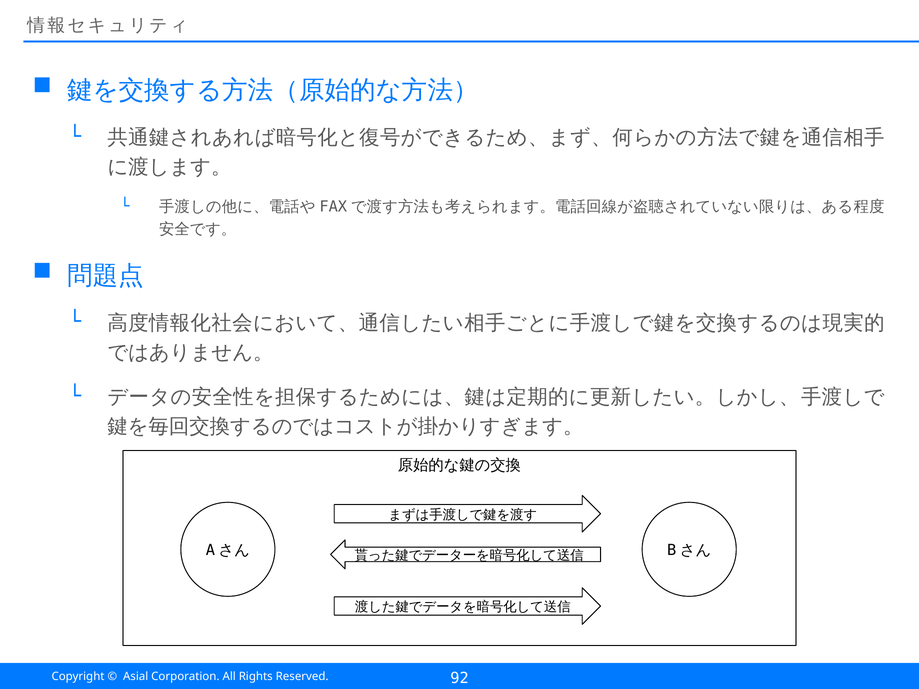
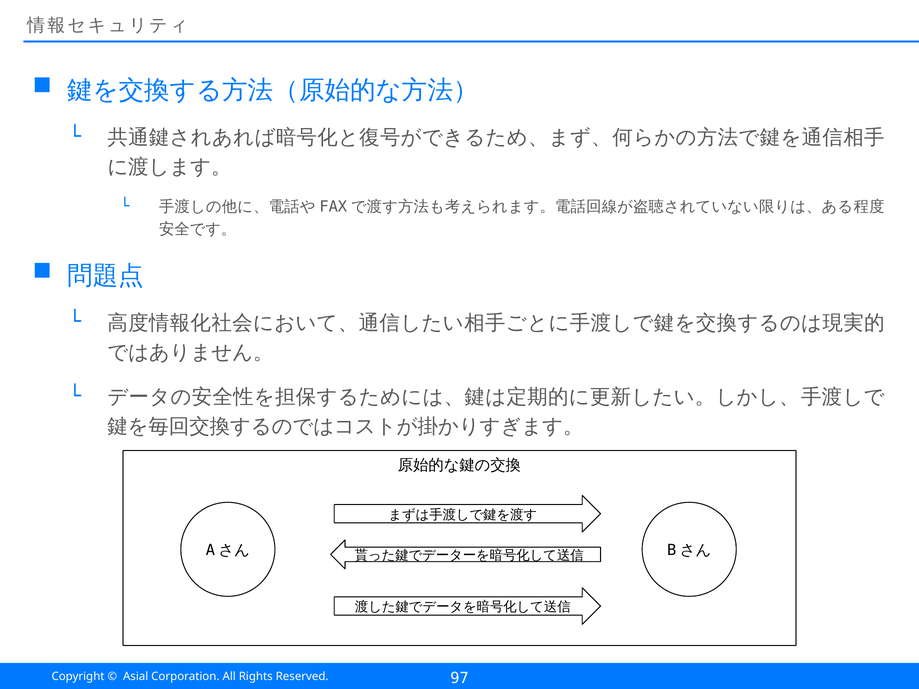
92: 92 -> 97
